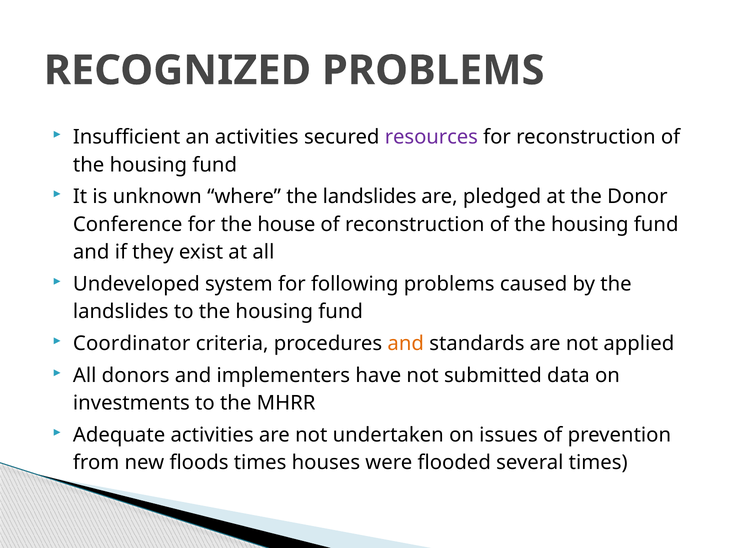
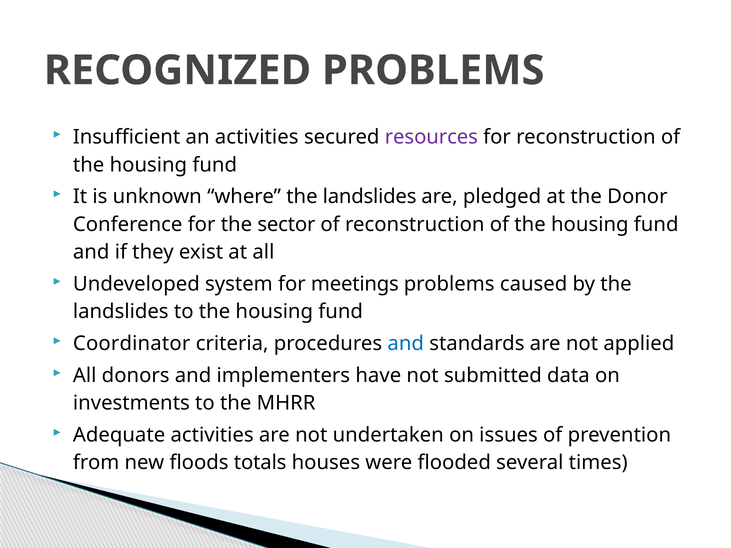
house: house -> sector
following: following -> meetings
and at (406, 344) colour: orange -> blue
floods times: times -> totals
